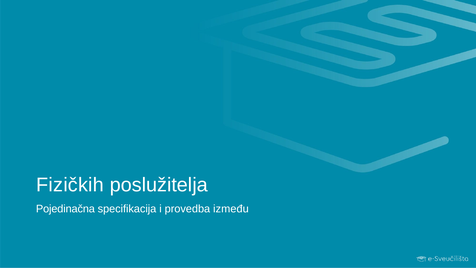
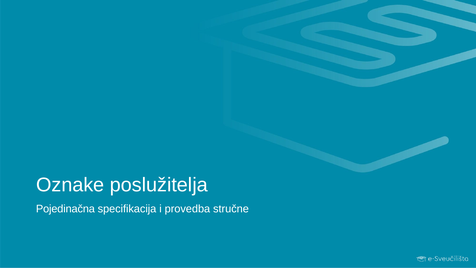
Fizičkih: Fizičkih -> Oznake
između: između -> stručne
